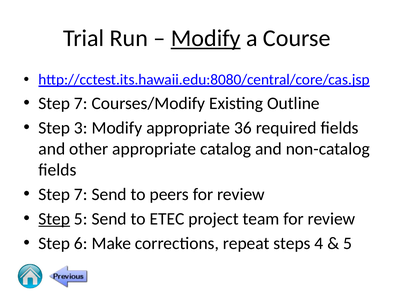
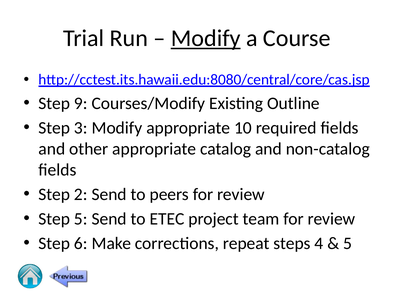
7 at (81, 103): 7 -> 9
36: 36 -> 10
7 at (81, 195): 7 -> 2
Step at (54, 219) underline: present -> none
